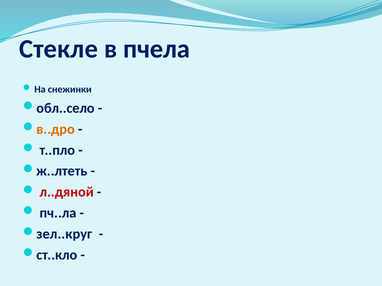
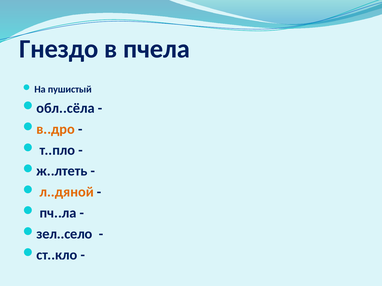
Стекле: Стекле -> Гнездо
снежинки: снежинки -> пушистый
обл..село: обл..село -> обл..сёла
л..дяной colour: red -> orange
зел..круг: зел..круг -> зел..село
